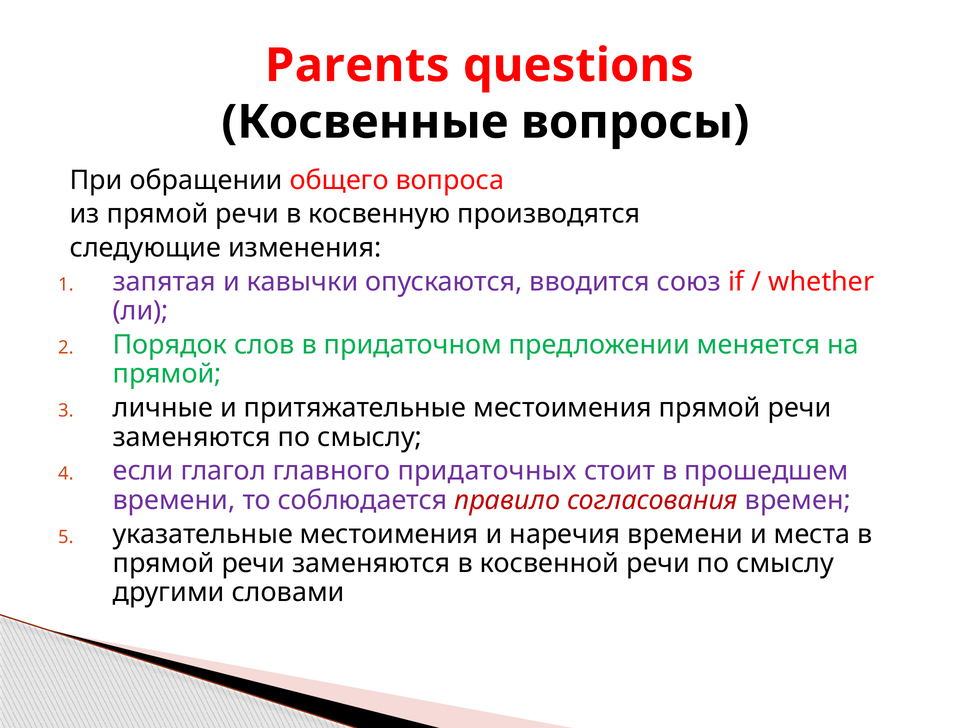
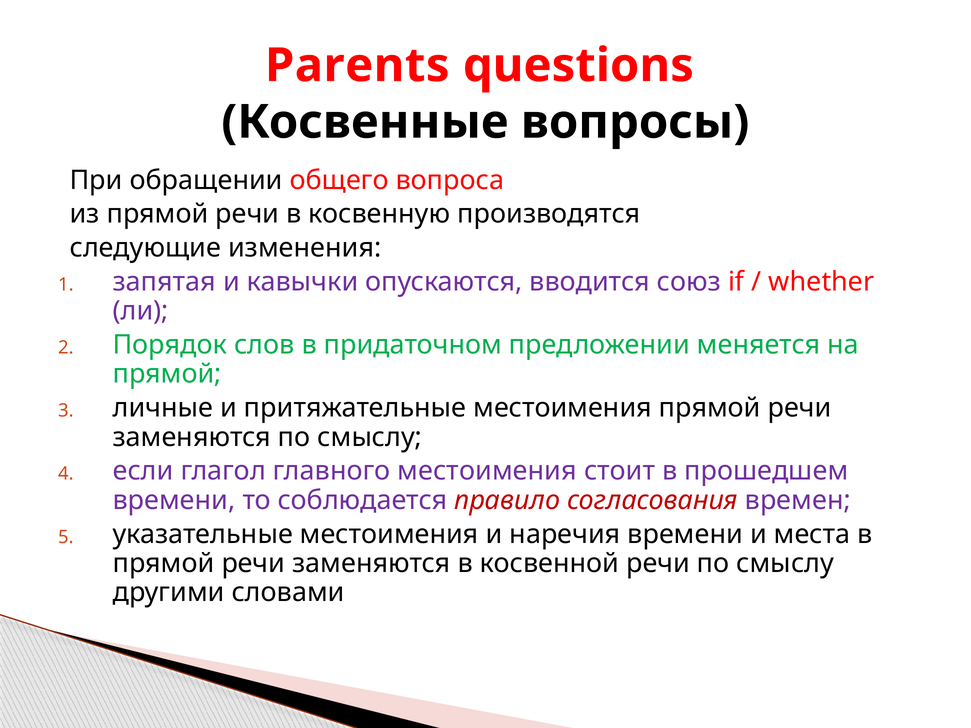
главного придаточных: придаточных -> местоимения
